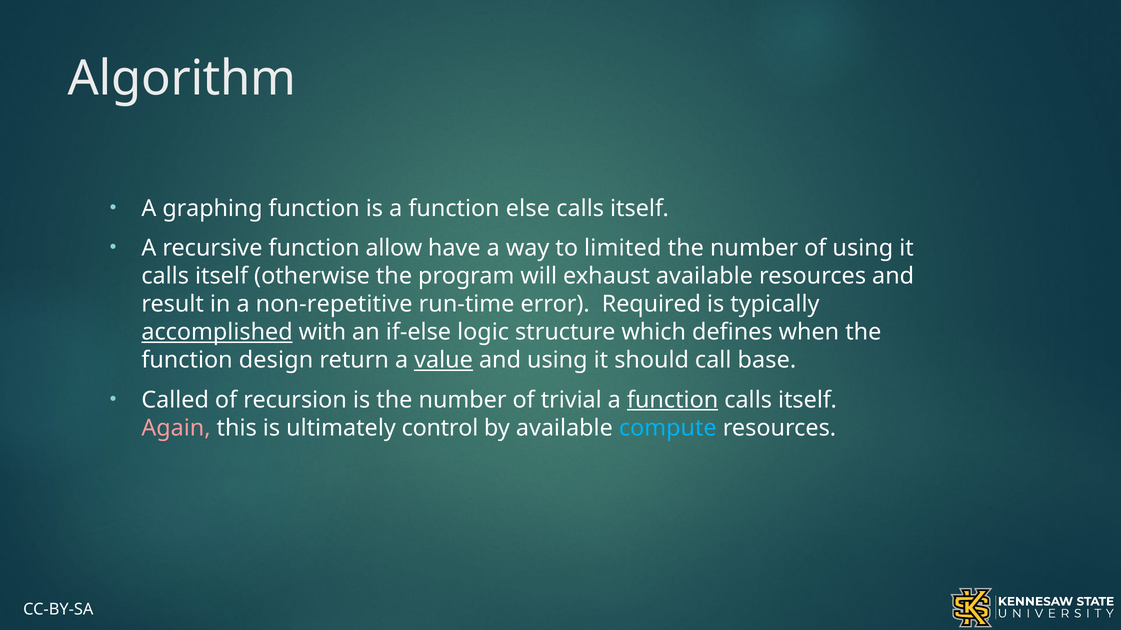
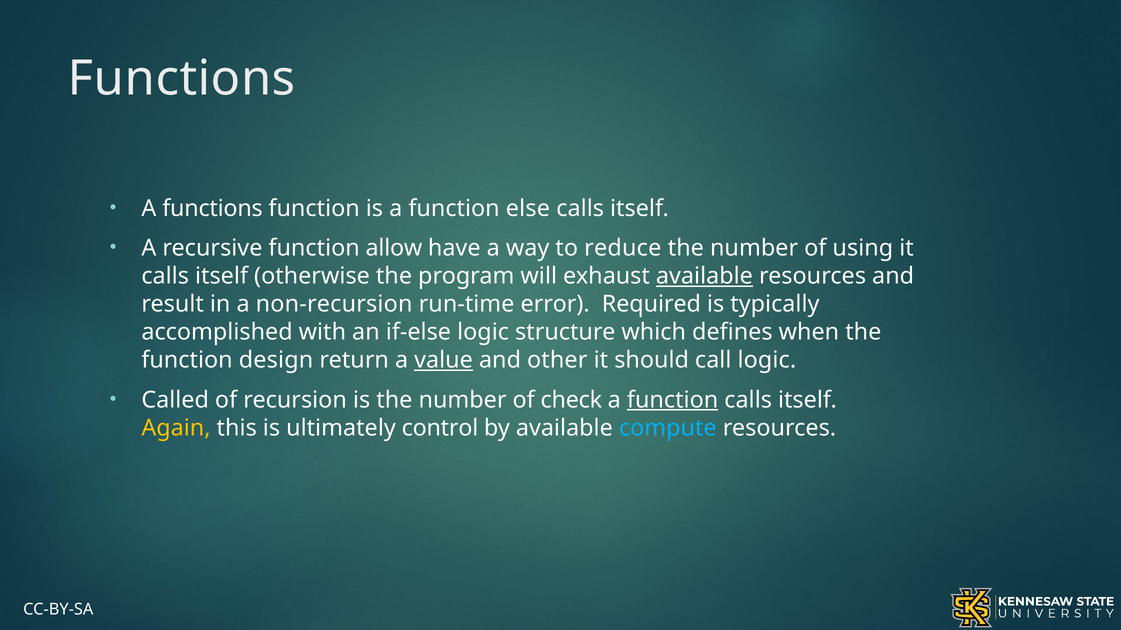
Algorithm at (182, 79): Algorithm -> Functions
A graphing: graphing -> functions
limited: limited -> reduce
available at (704, 276) underline: none -> present
non-repetitive: non-repetitive -> non-recursion
accomplished underline: present -> none
and using: using -> other
call base: base -> logic
trivial: trivial -> check
Again colour: pink -> yellow
